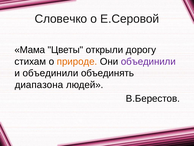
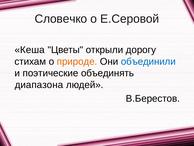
Мама: Мама -> Кеша
объединили at (148, 61) colour: purple -> blue
и объединили: объединили -> поэтические
